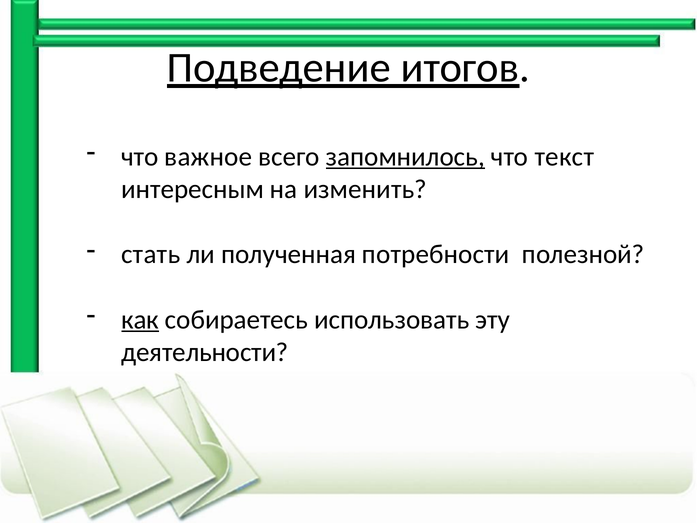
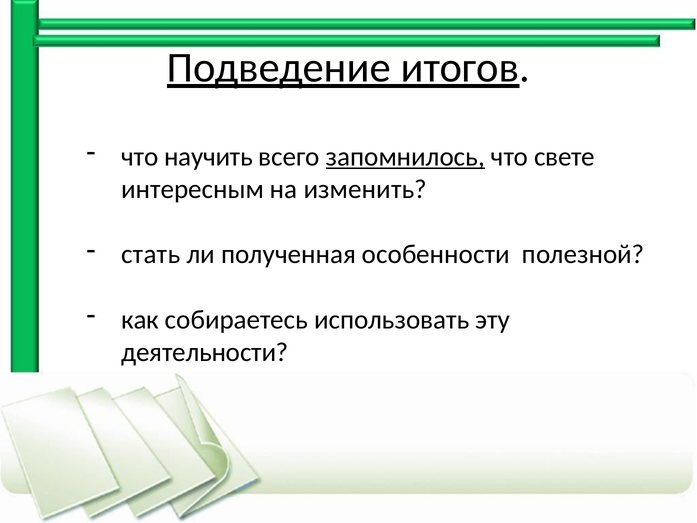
важное: важное -> научить
текст: текст -> свете
потребности: потребности -> особенности
как underline: present -> none
